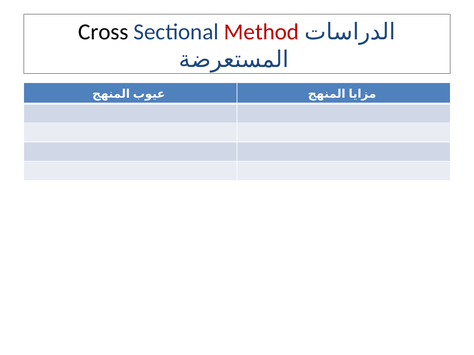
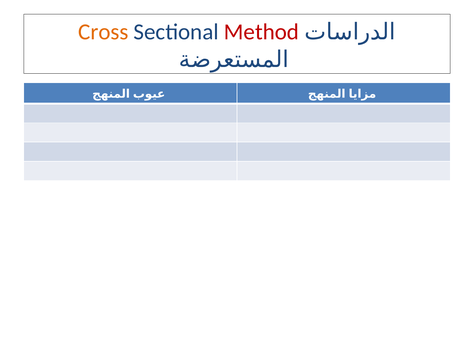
Cross colour: black -> orange
